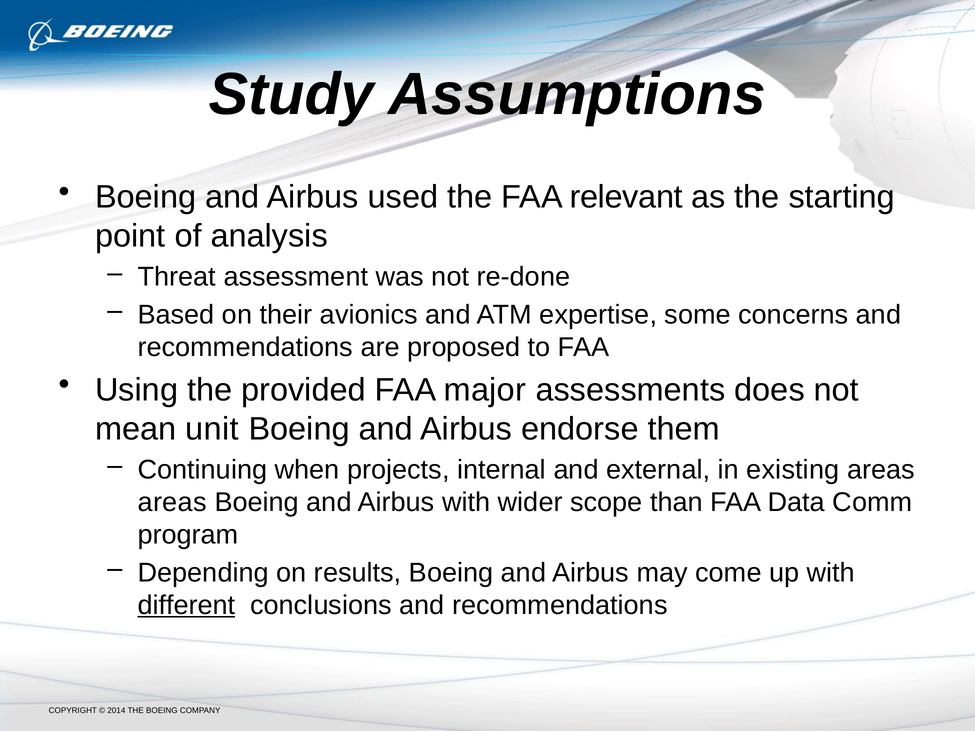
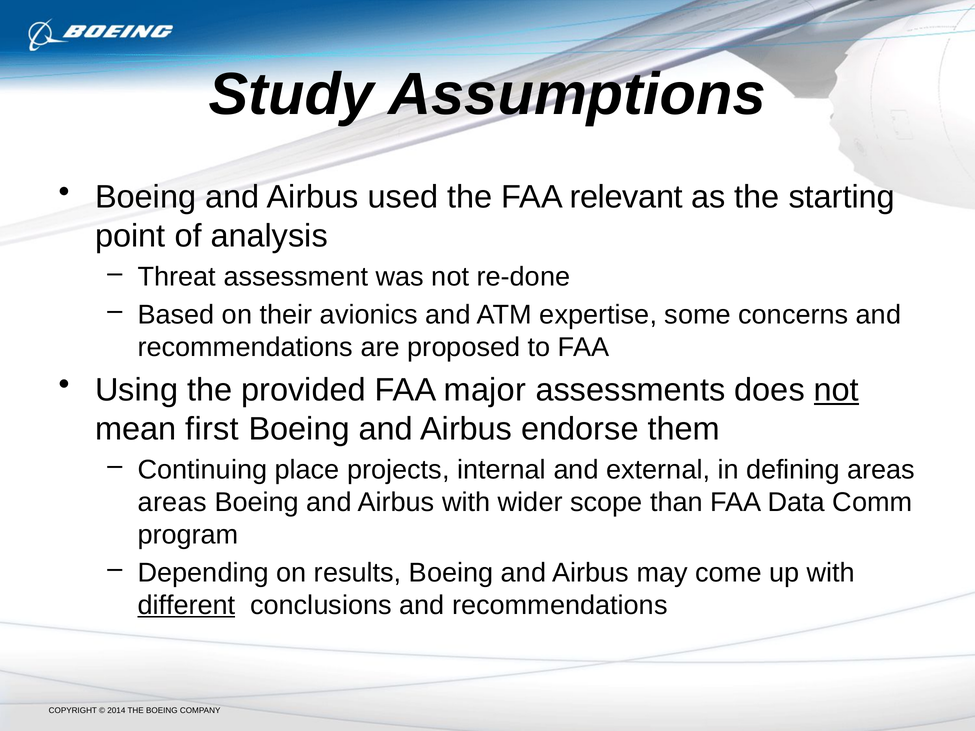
not at (836, 390) underline: none -> present
unit: unit -> first
when: when -> place
existing: existing -> defining
